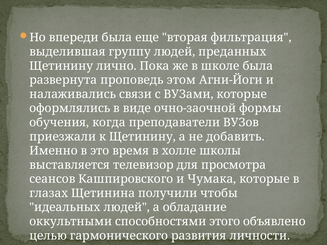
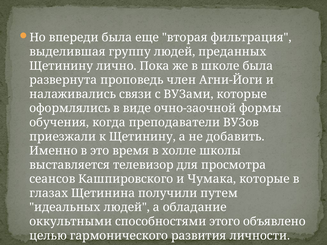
этом: этом -> член
чтобы: чтобы -> путем
